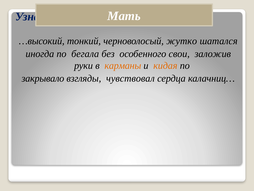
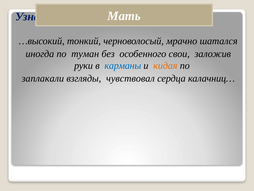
жутко: жутко -> мрачно
бегала: бегала -> туман
карманы colour: orange -> blue
закрывало: закрывало -> заплакали
